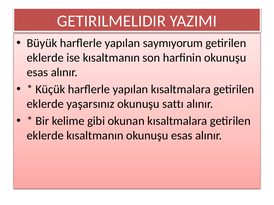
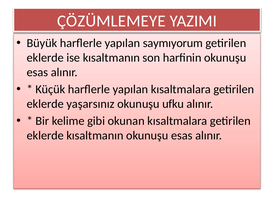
GETIRILMELIDIR: GETIRILMELIDIR -> ÇÖZÜMLEMEYE
sattı: sattı -> ufku
